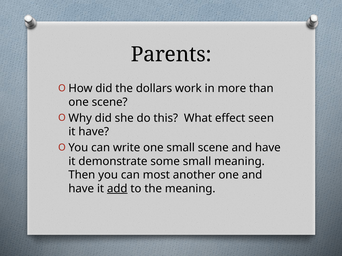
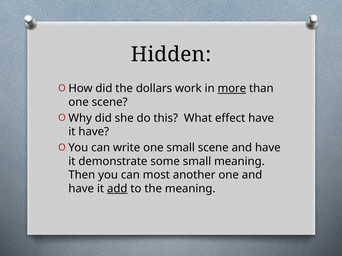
Parents: Parents -> Hidden
more underline: none -> present
effect seen: seen -> have
